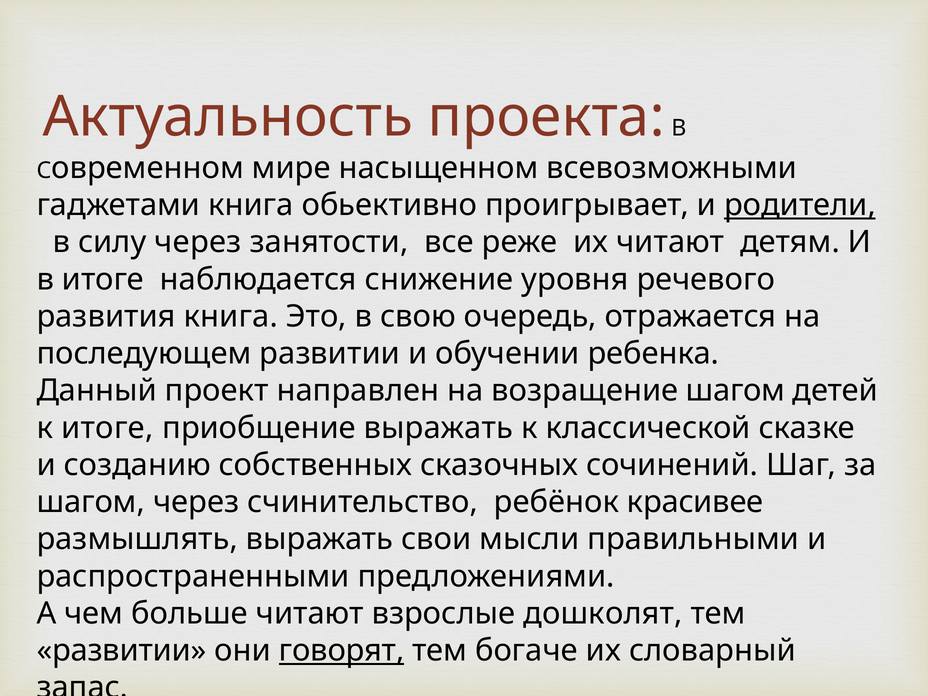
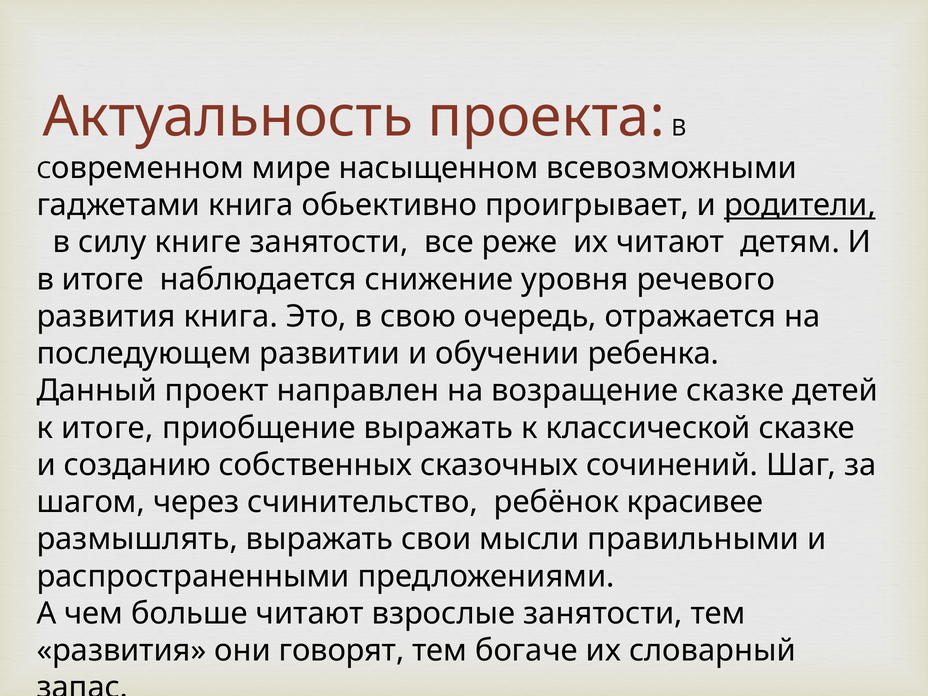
силу через: через -> книге
возращение шагом: шагом -> сказке
взрослые дошколят: дошколят -> занятости
развитии at (122, 651): развитии -> развития
говорят underline: present -> none
